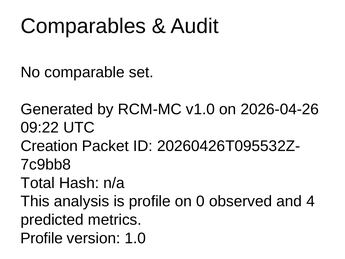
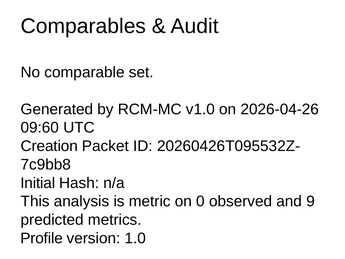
09:22: 09:22 -> 09:60
Total: Total -> Initial
is profile: profile -> metric
4: 4 -> 9
